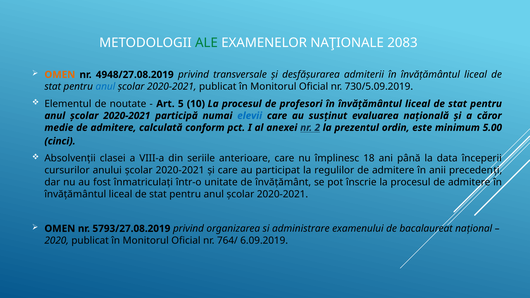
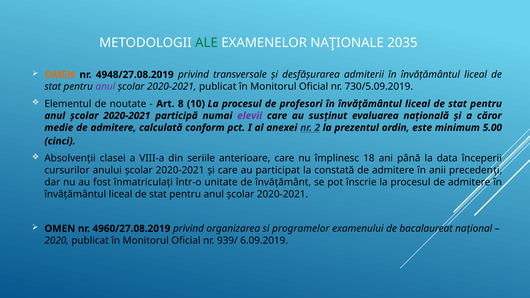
2083: 2083 -> 2035
anul at (105, 87) colour: blue -> purple
5: 5 -> 8
elevii colour: blue -> purple
regulilor: regulilor -> constată
5793/27.08.2019: 5793/27.08.2019 -> 4960/27.08.2019
administrare: administrare -> programelor
764/: 764/ -> 939/
